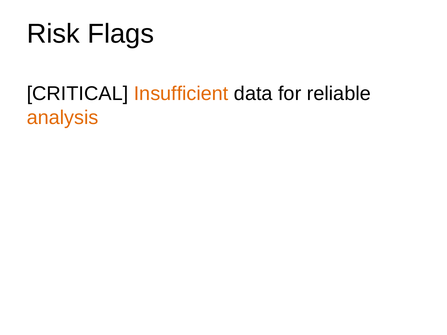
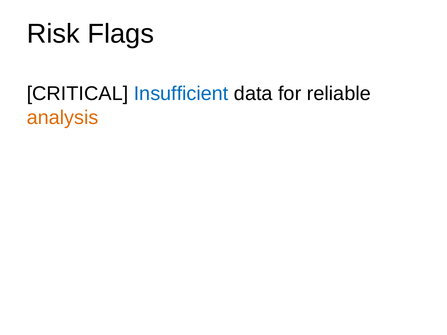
Insufficient colour: orange -> blue
